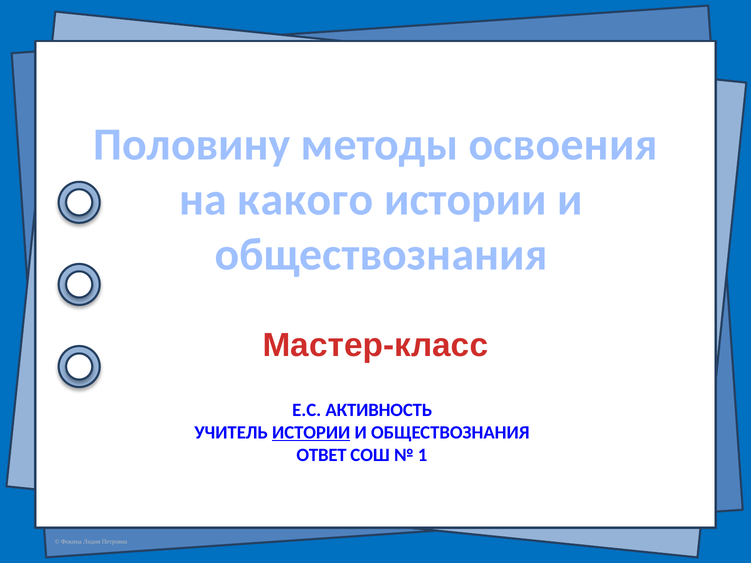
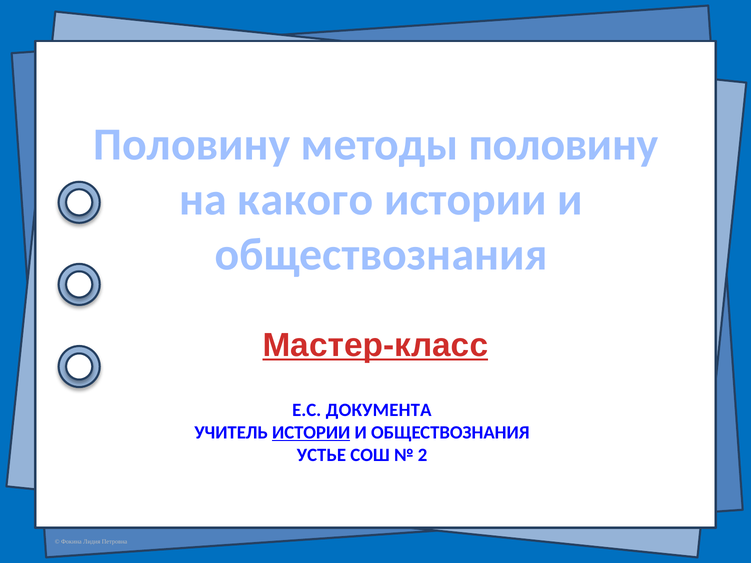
методы освоения: освоения -> половину
Мастер-класс underline: none -> present
АКТИВНОСТЬ: АКТИВНОСТЬ -> ДОКУМЕНТА
ОТВЕТ: ОТВЕТ -> УСТЬЕ
1: 1 -> 2
